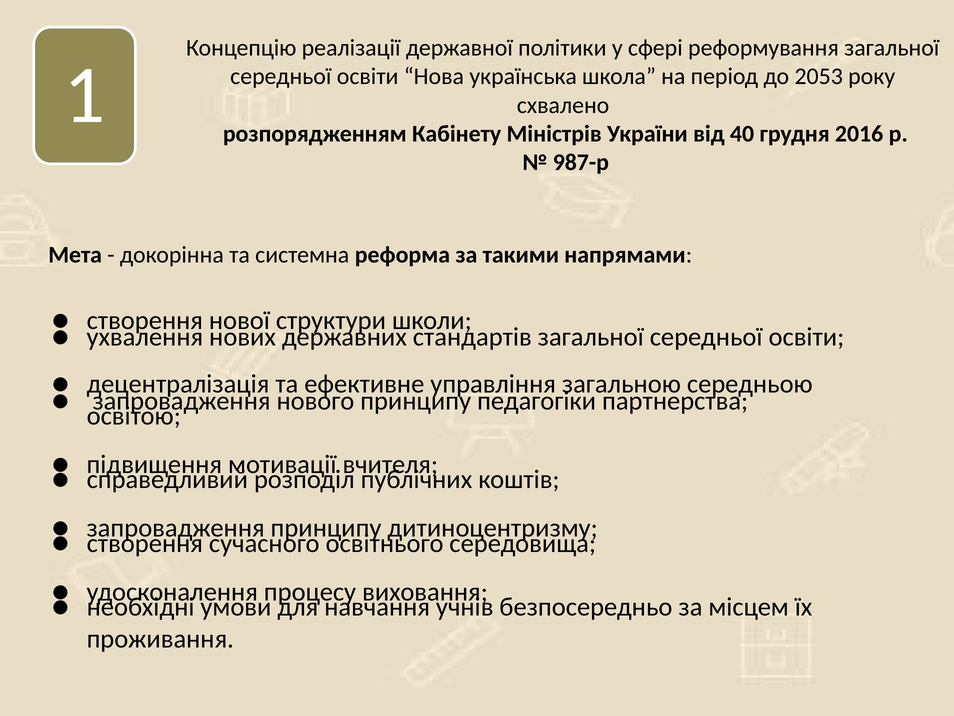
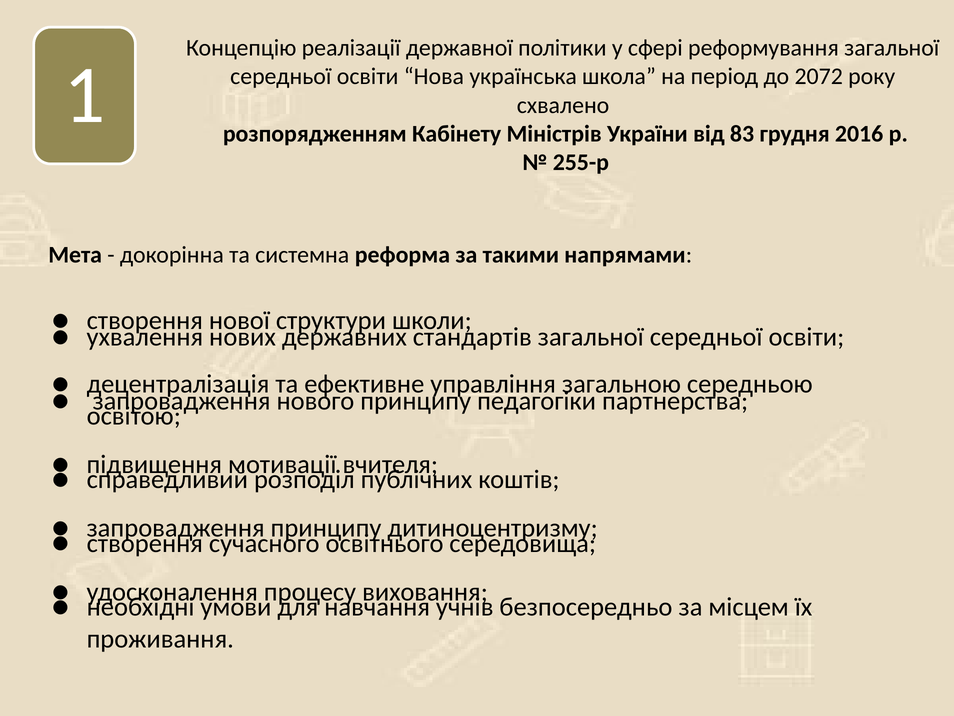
2053: 2053 -> 2072
40: 40 -> 83
987-р: 987-р -> 255-р
